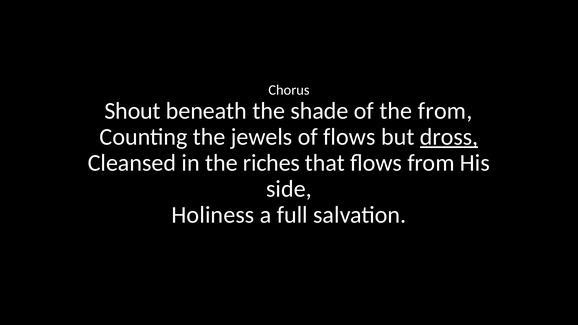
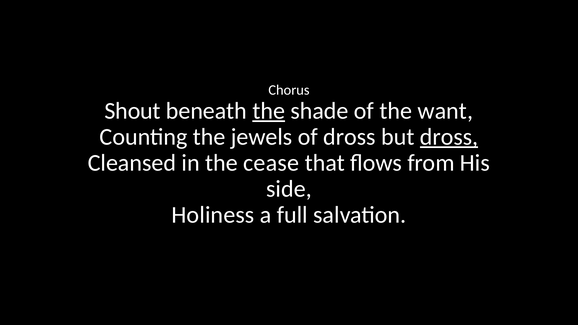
the at (269, 111) underline: none -> present
the from: from -> want
of flows: flows -> dross
riches: riches -> cease
